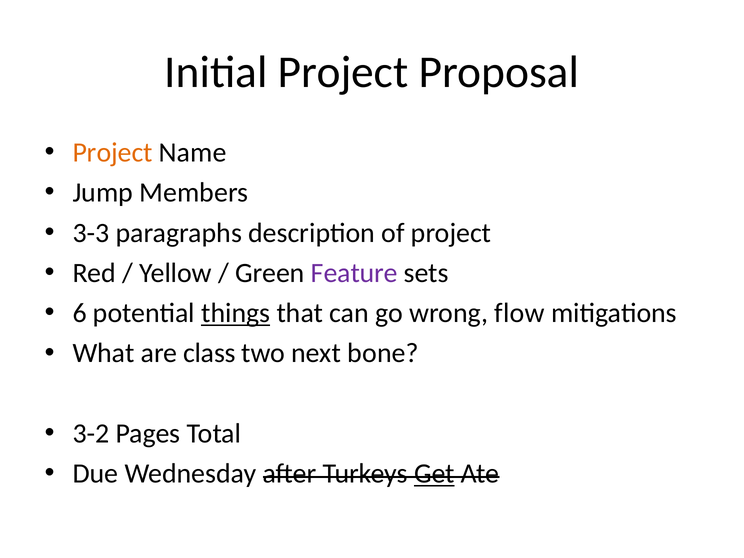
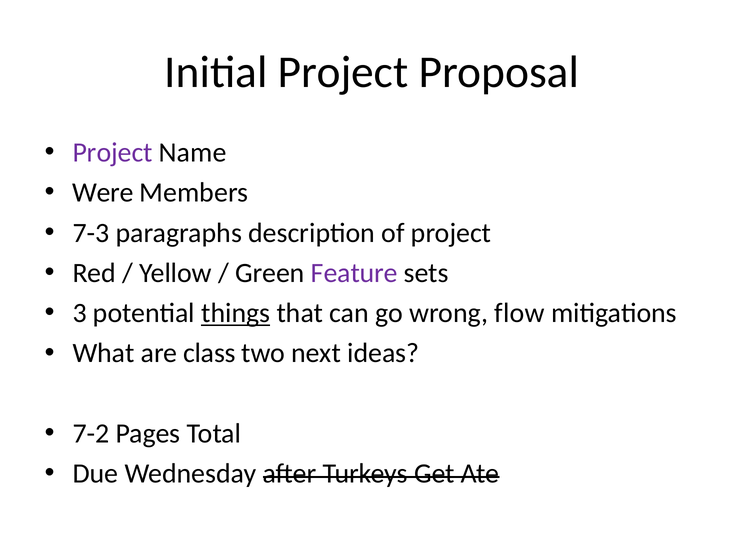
Project at (113, 153) colour: orange -> purple
Jump: Jump -> Were
3-3: 3-3 -> 7-3
6: 6 -> 3
bone: bone -> ideas
3-2: 3-2 -> 7-2
Get underline: present -> none
